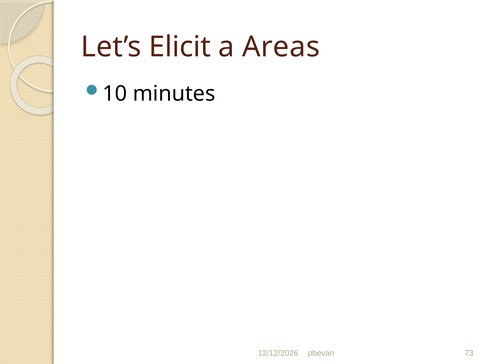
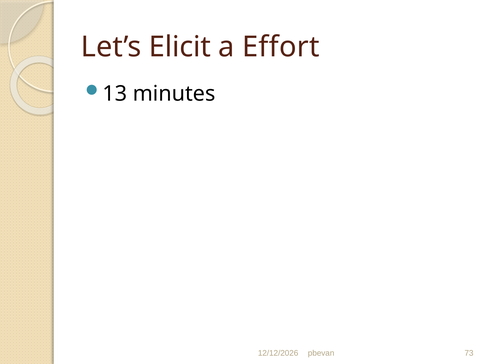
Areas: Areas -> Effort
10: 10 -> 13
